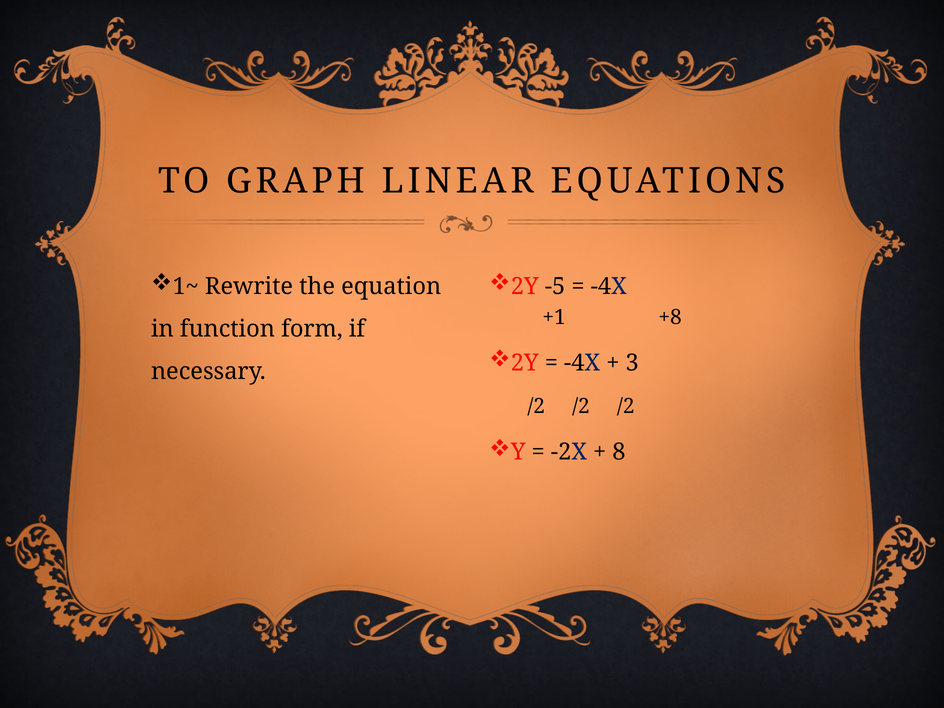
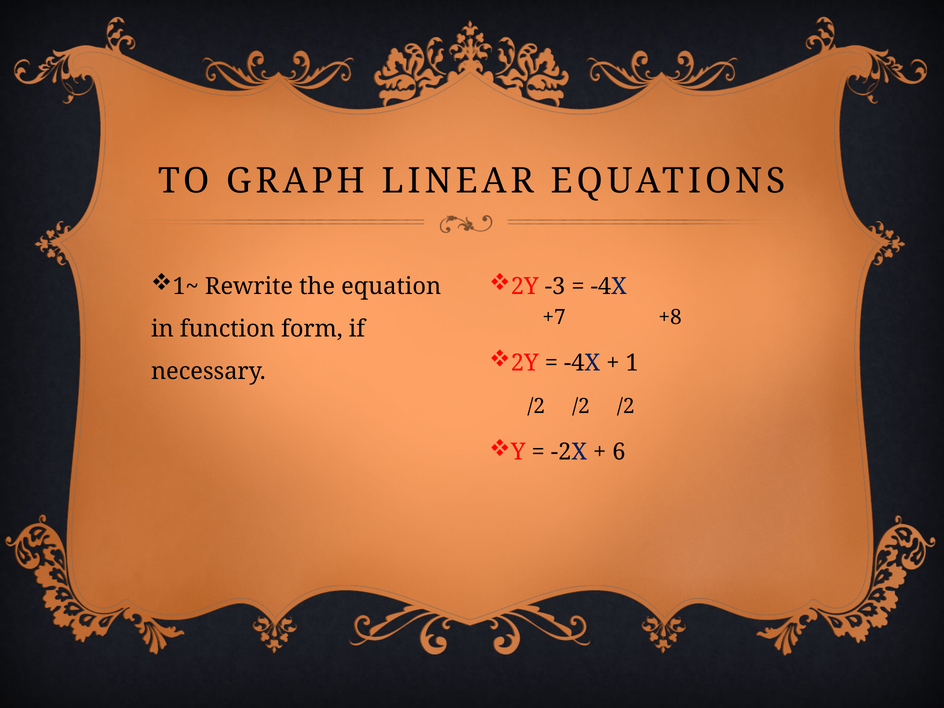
-5: -5 -> -3
+1: +1 -> +7
3: 3 -> 1
8: 8 -> 6
